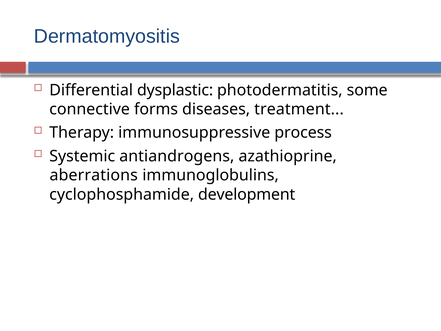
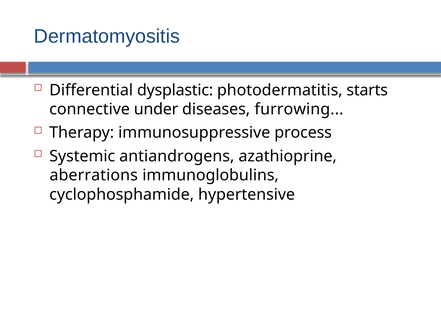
some: some -> starts
forms: forms -> under
treatment: treatment -> furrowing
development: development -> hypertensive
